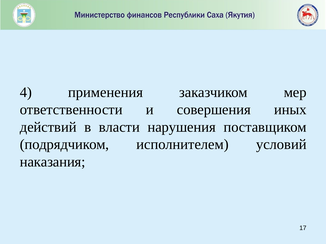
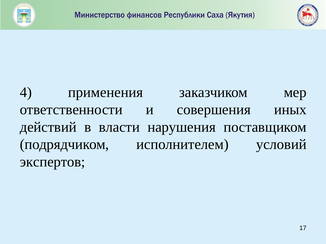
наказания: наказания -> экспертов
